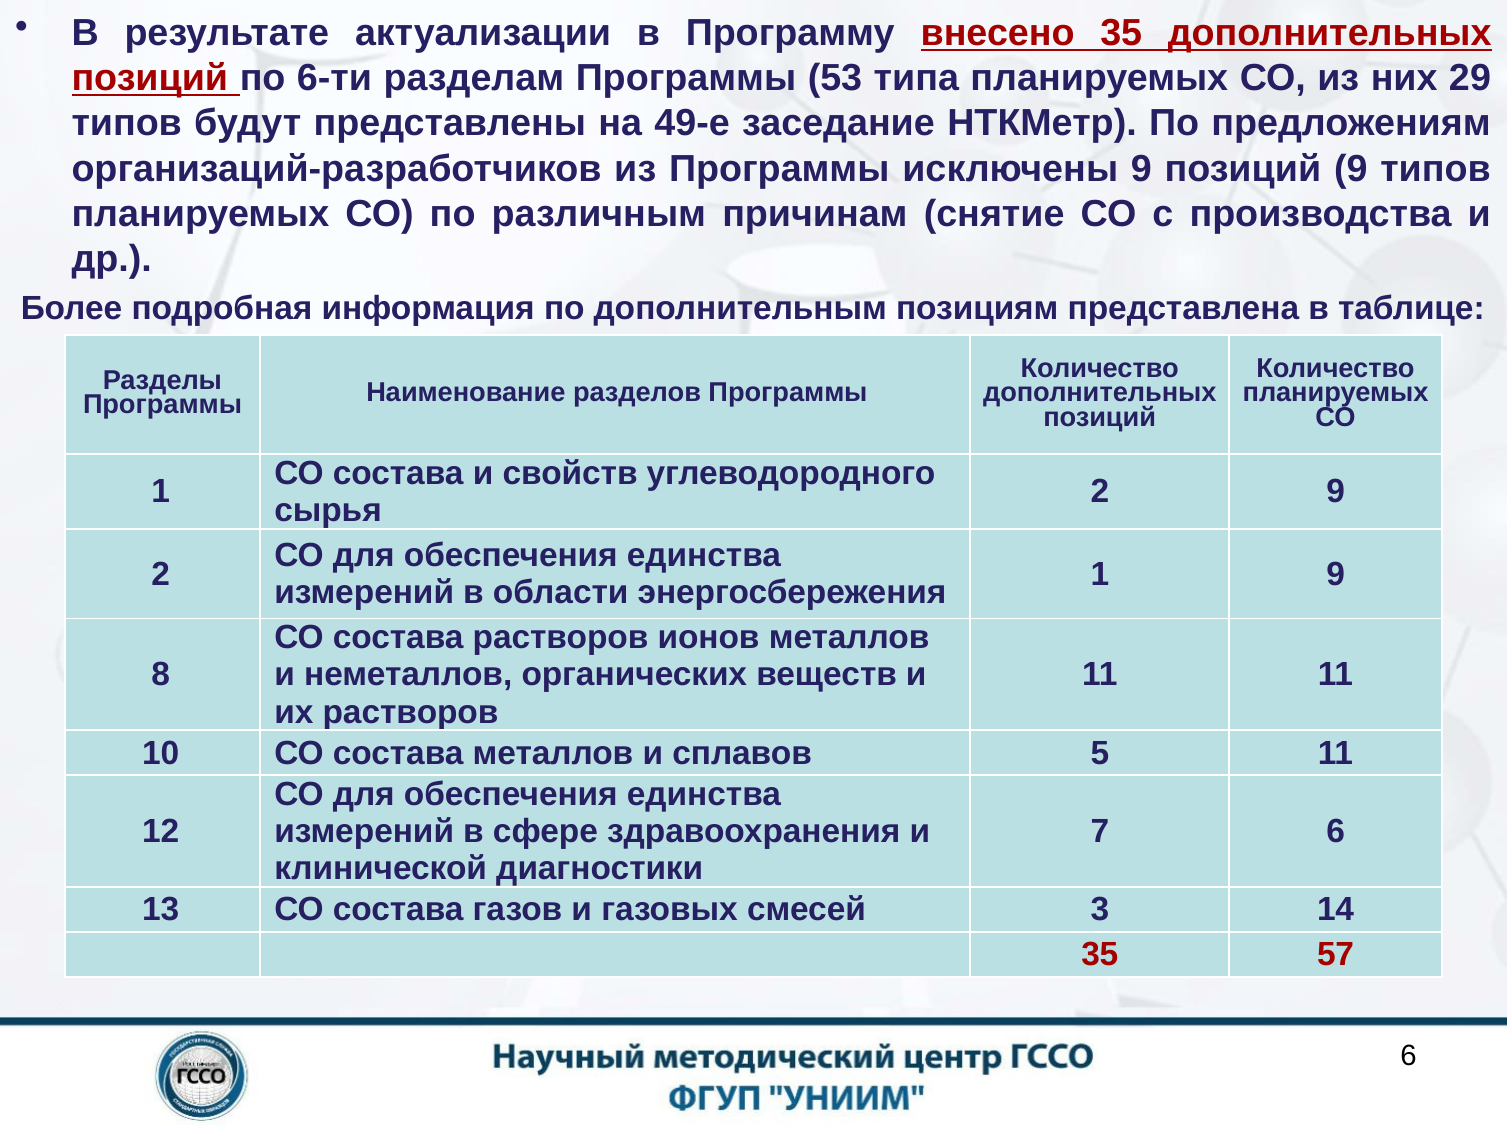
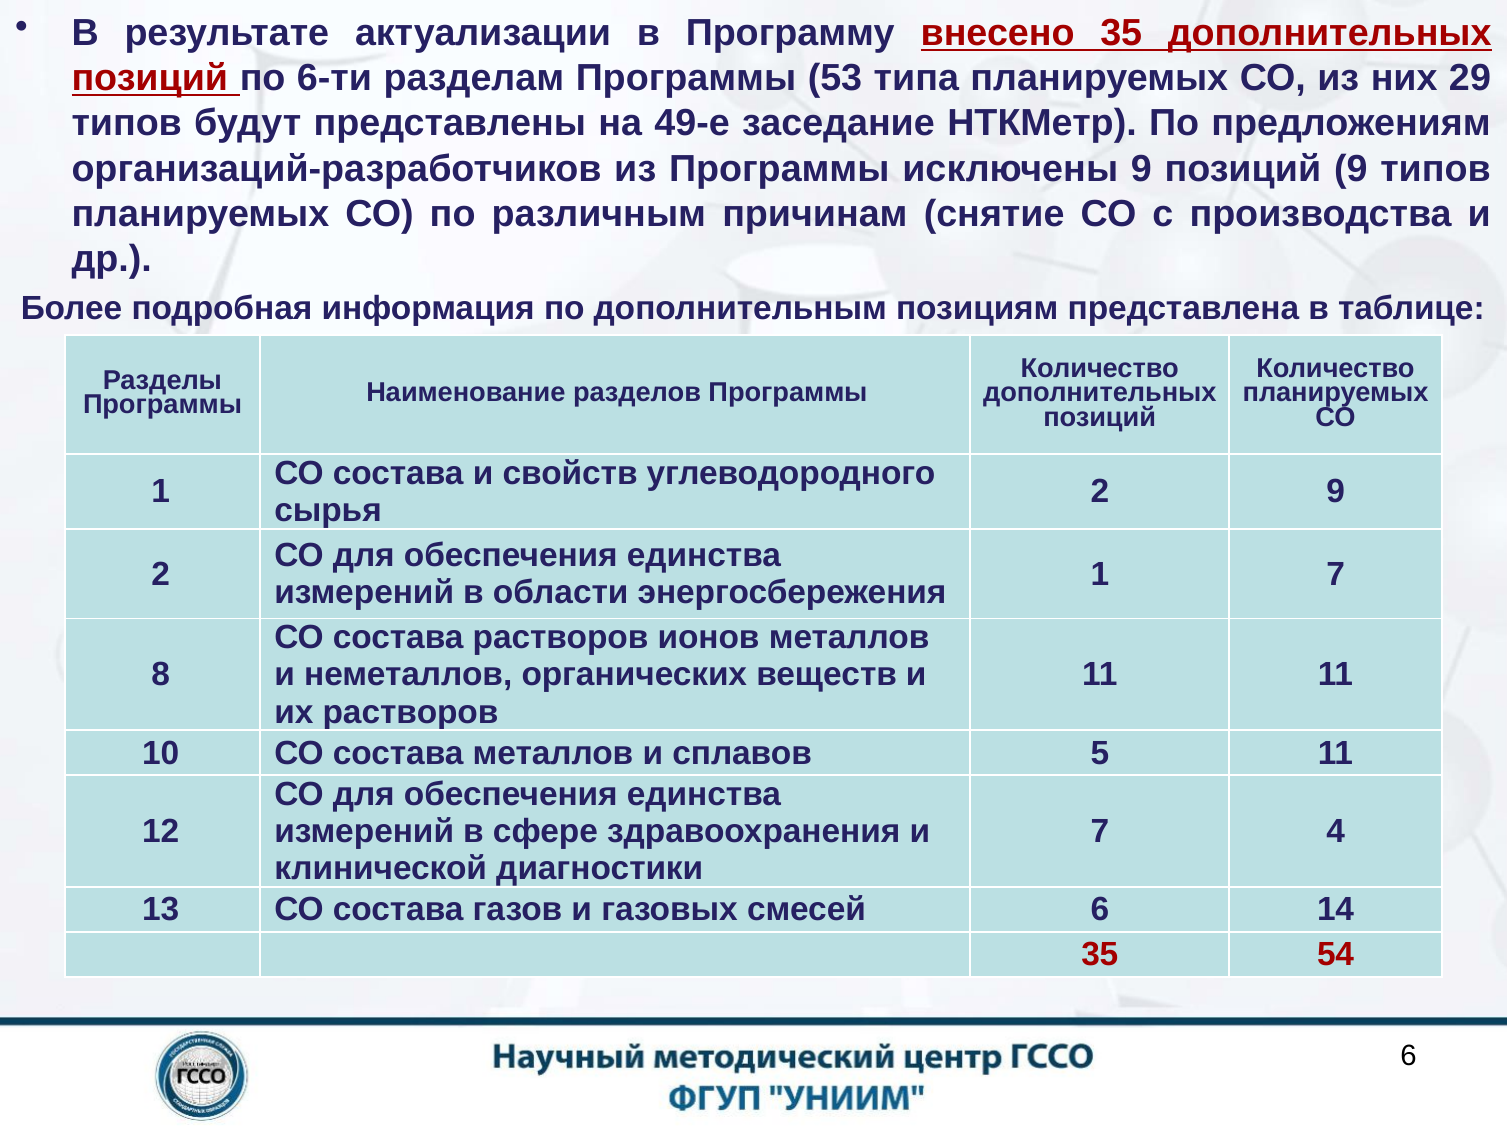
1 9: 9 -> 7
7 6: 6 -> 4
смесей 3: 3 -> 6
57: 57 -> 54
